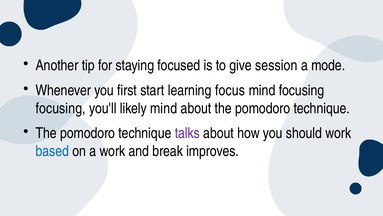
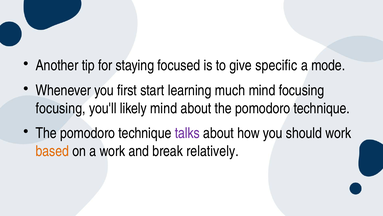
session: session -> specific
focus: focus -> much
based colour: blue -> orange
improves: improves -> relatively
